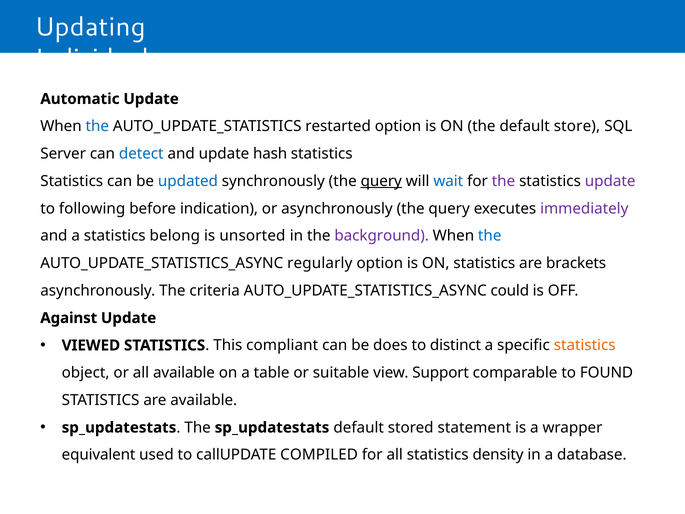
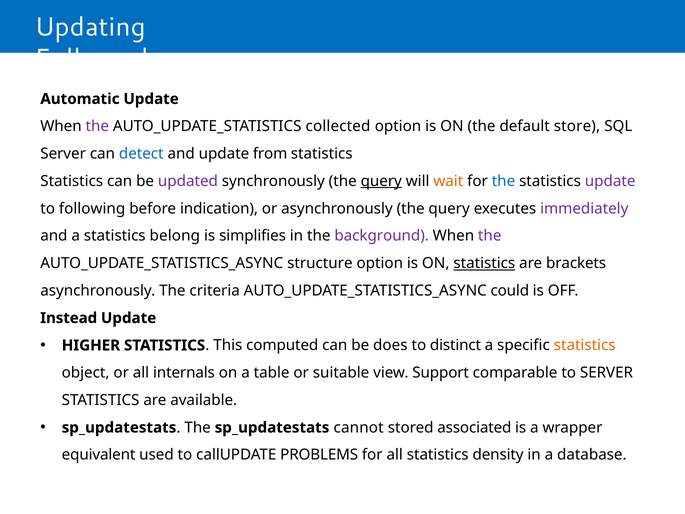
Individual: Individual -> Followed
the at (97, 126) colour: blue -> purple
restarted: restarted -> collected
hash: hash -> from
updated colour: blue -> purple
wait colour: blue -> orange
the at (503, 181) colour: purple -> blue
unsorted: unsorted -> simplifies
the at (490, 236) colour: blue -> purple
regularly: regularly -> structure
statistics at (484, 263) underline: none -> present
Against: Against -> Instead
VIEWED: VIEWED -> HIGHER
compliant: compliant -> computed
all available: available -> internals
to FOUND: FOUND -> SERVER
sp_updatestats default: default -> cannot
statement: statement -> associated
COMPILED: COMPILED -> PROBLEMS
